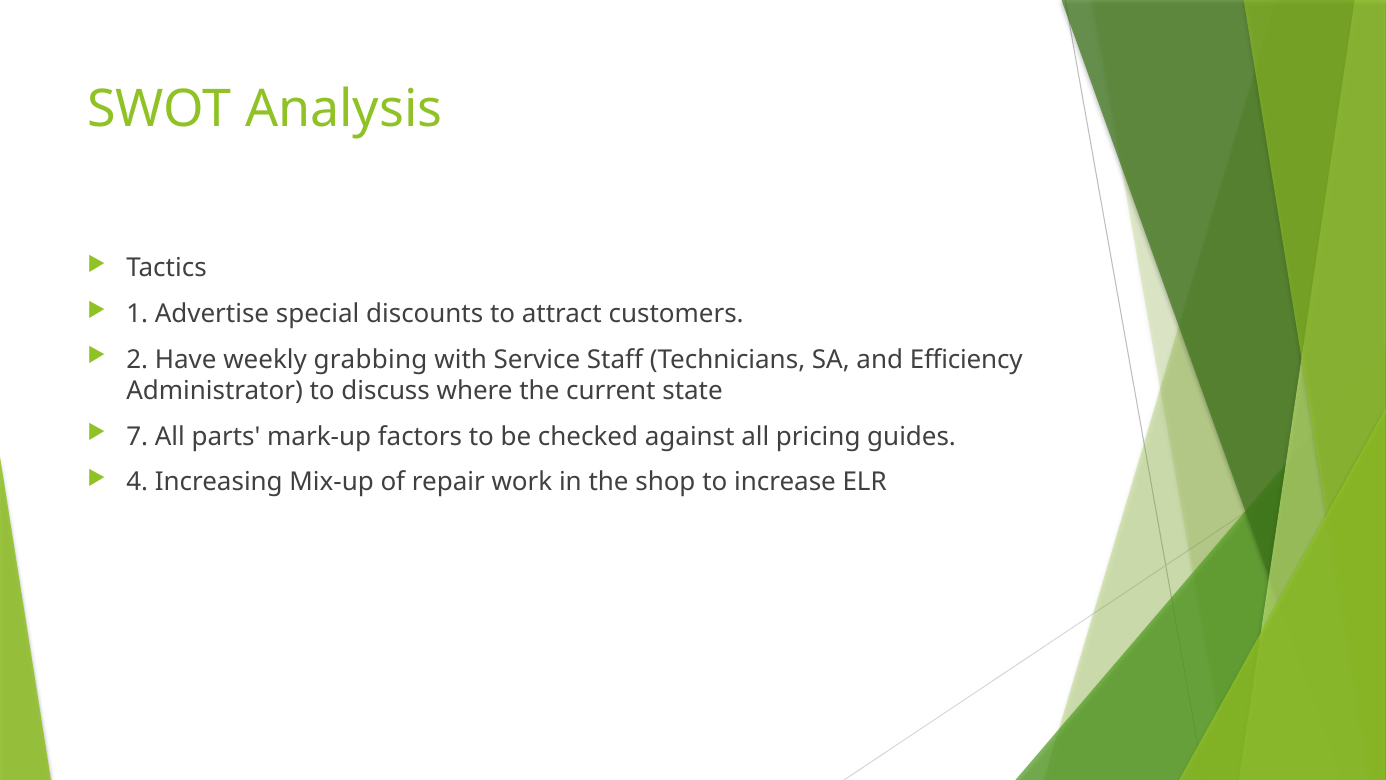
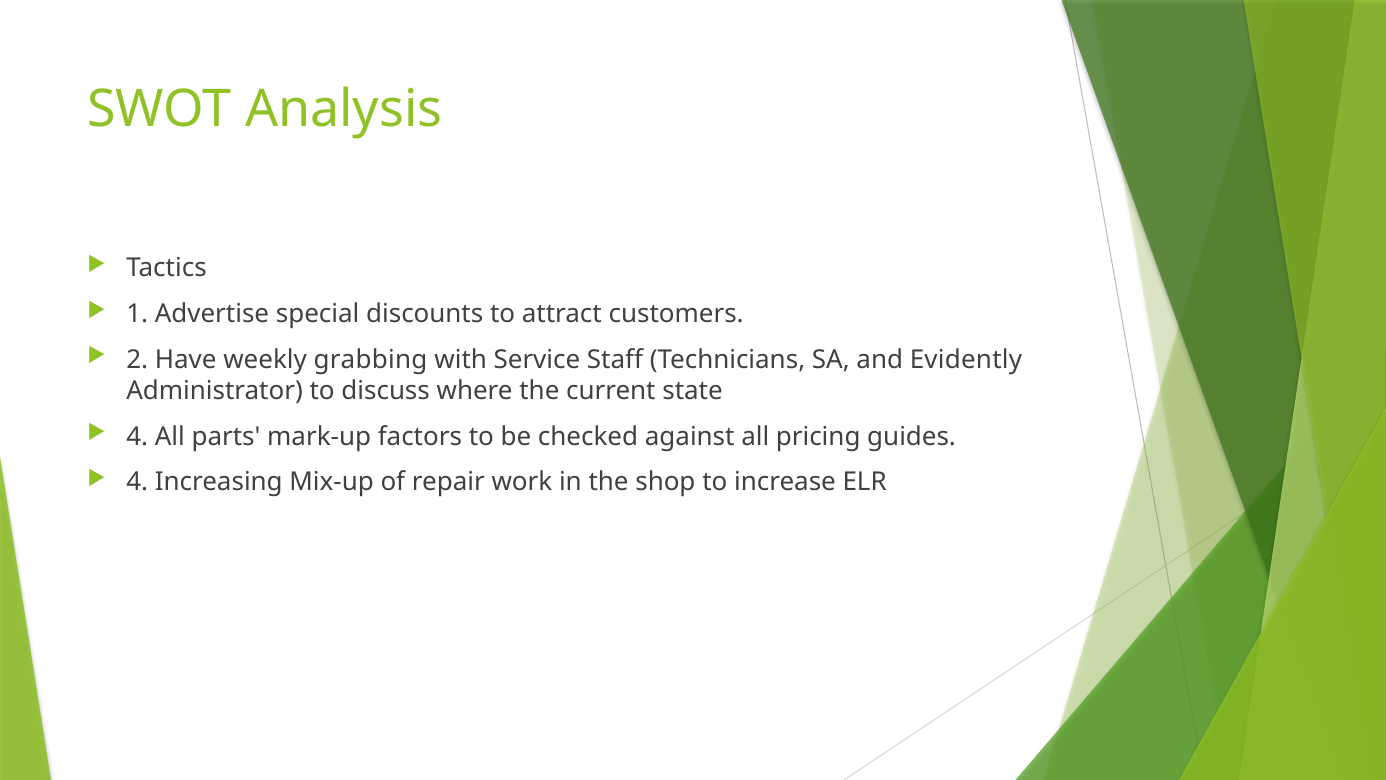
Efficiency: Efficiency -> Evidently
7 at (137, 436): 7 -> 4
